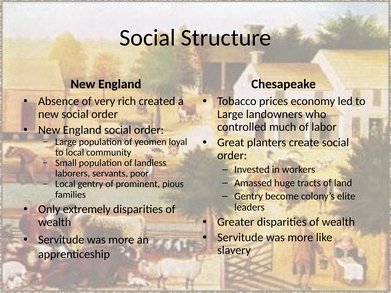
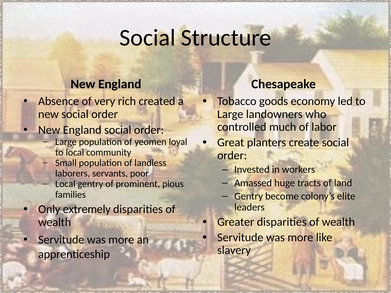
prices: prices -> goods
